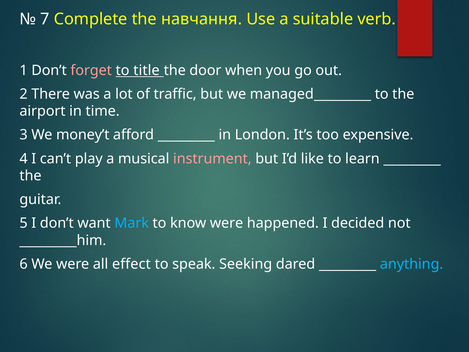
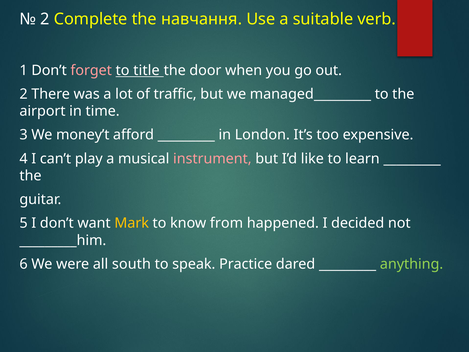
7 at (45, 19): 7 -> 2
Mark colour: light blue -> yellow
know were: were -> from
effect: effect -> south
Seeking: Seeking -> Practice
anything colour: light blue -> light green
